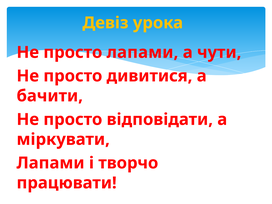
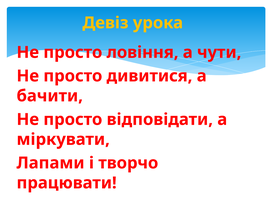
просто лапами: лапами -> ловіння
